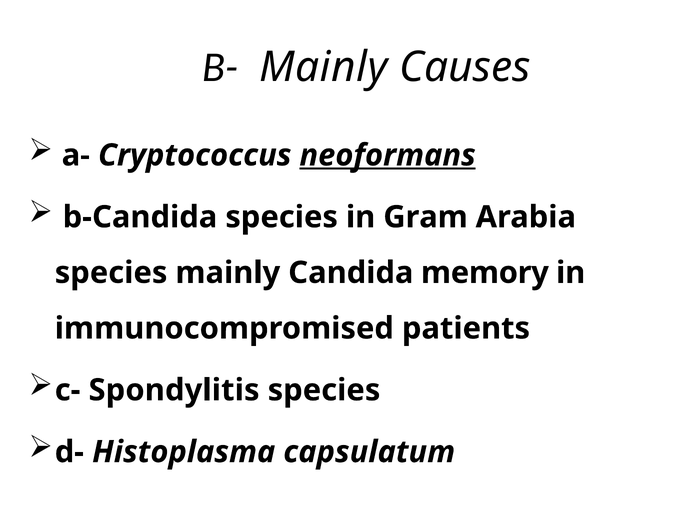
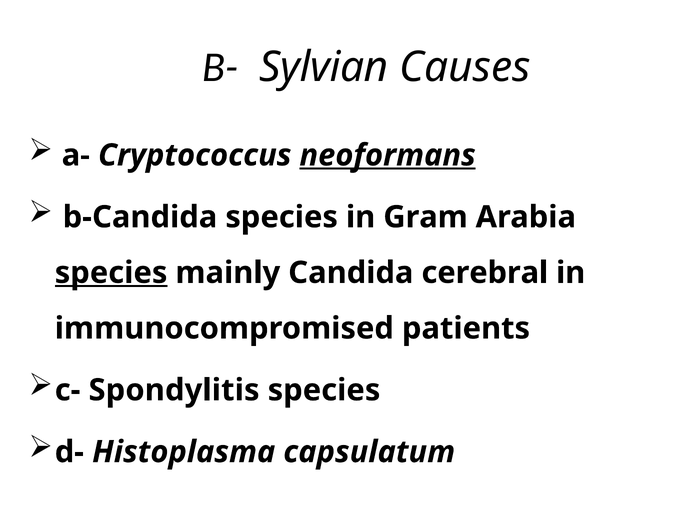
B- Mainly: Mainly -> Sylvian
species at (111, 273) underline: none -> present
memory: memory -> cerebral
